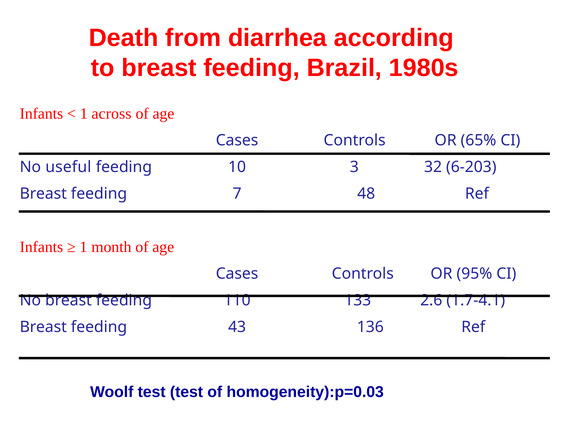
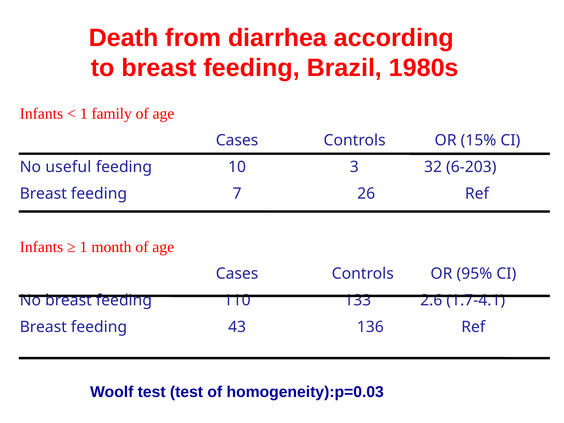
across: across -> family
65%: 65% -> 15%
48: 48 -> 26
